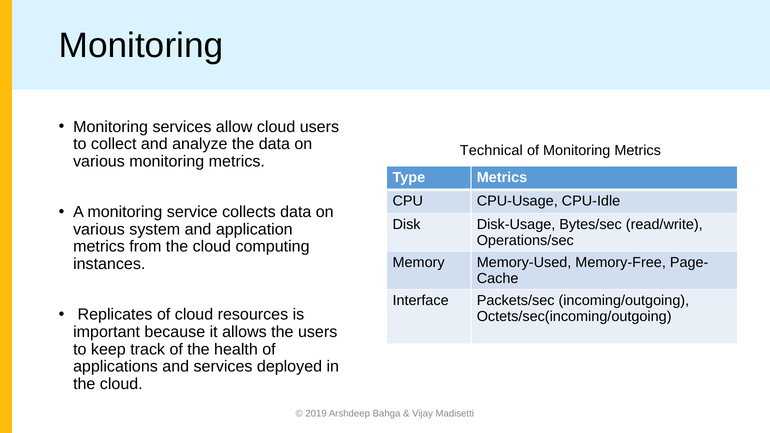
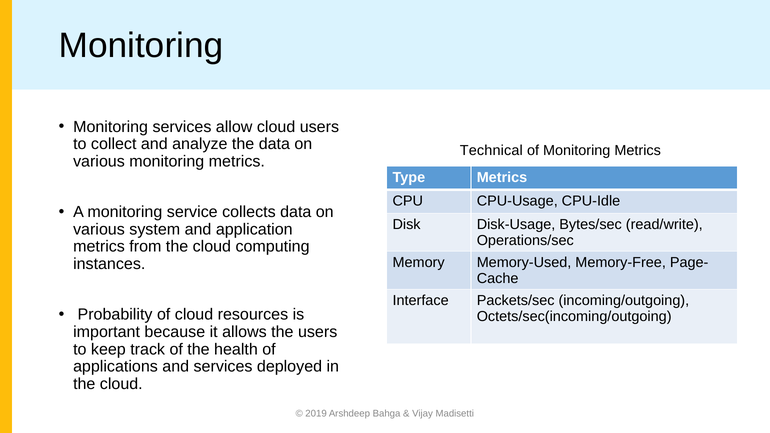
Replicates: Replicates -> Probability
